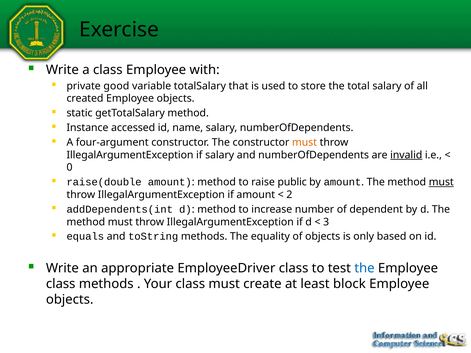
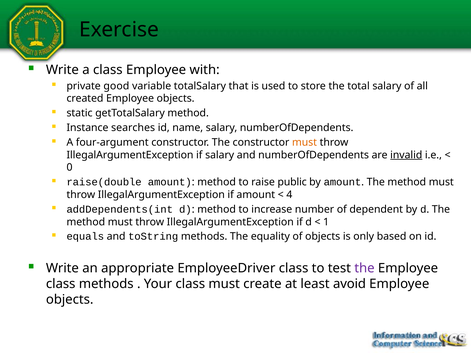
accessed: accessed -> searches
must at (441, 182) underline: present -> none
2: 2 -> 4
3: 3 -> 1
the at (364, 268) colour: blue -> purple
block: block -> avoid
